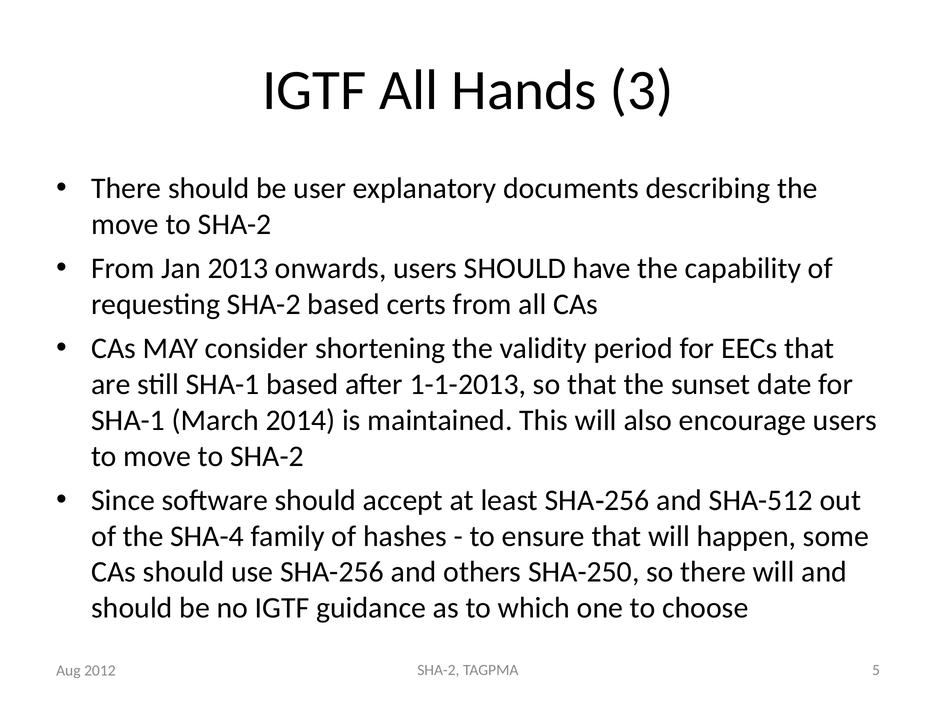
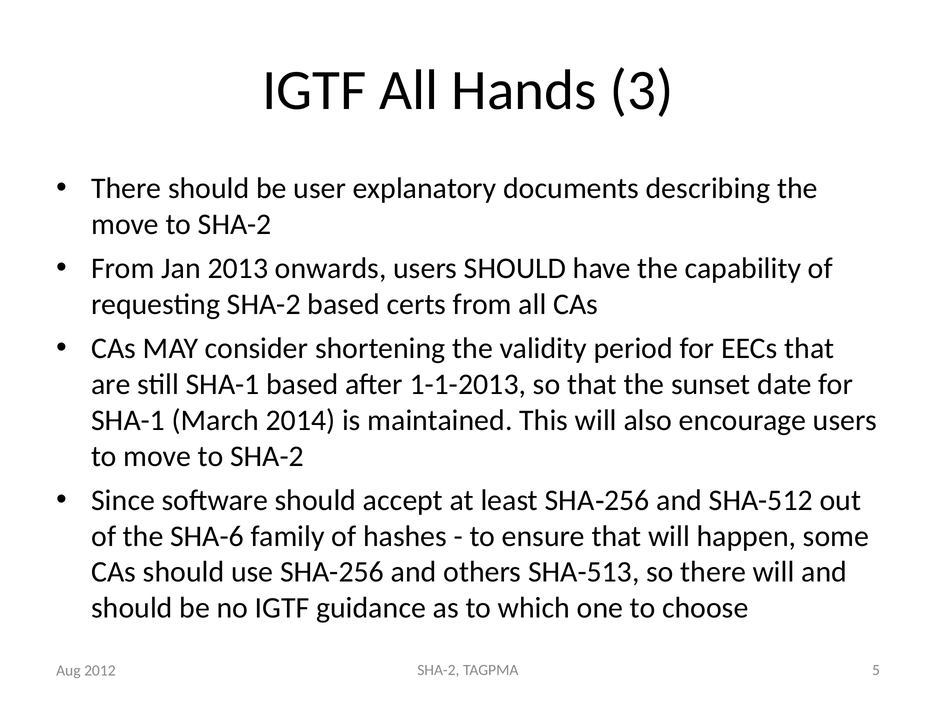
SHA-4: SHA-4 -> SHA-6
SHA-250: SHA-250 -> SHA-513
